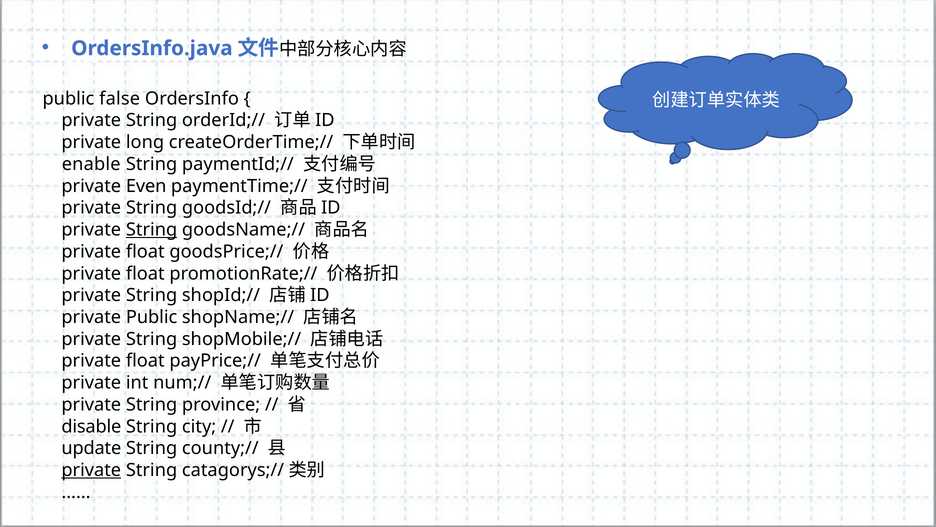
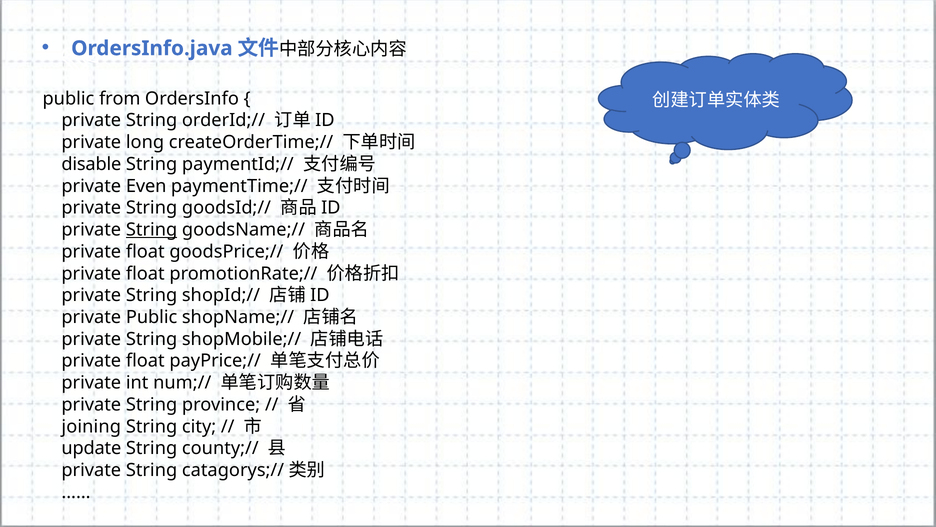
false: false -> from
enable: enable -> disable
disable: disable -> joining
private at (91, 470) underline: present -> none
